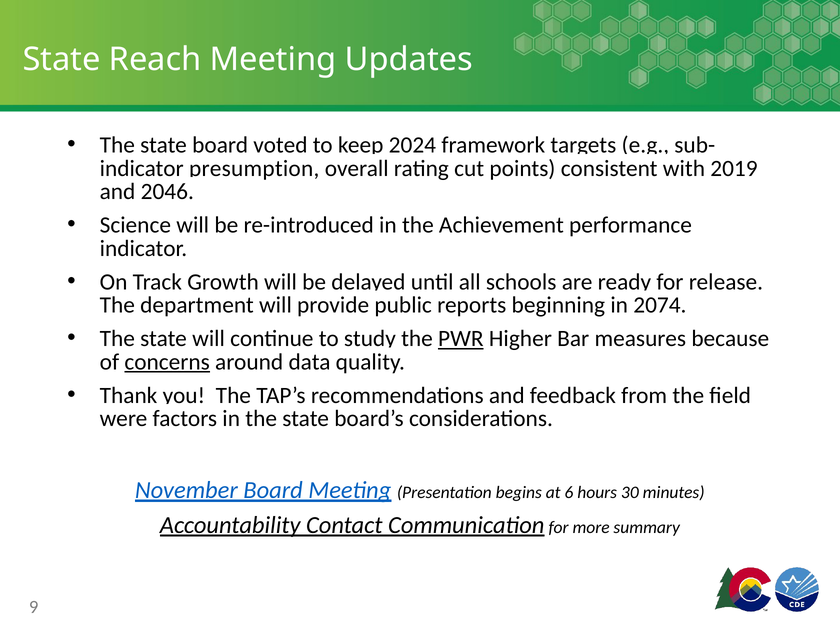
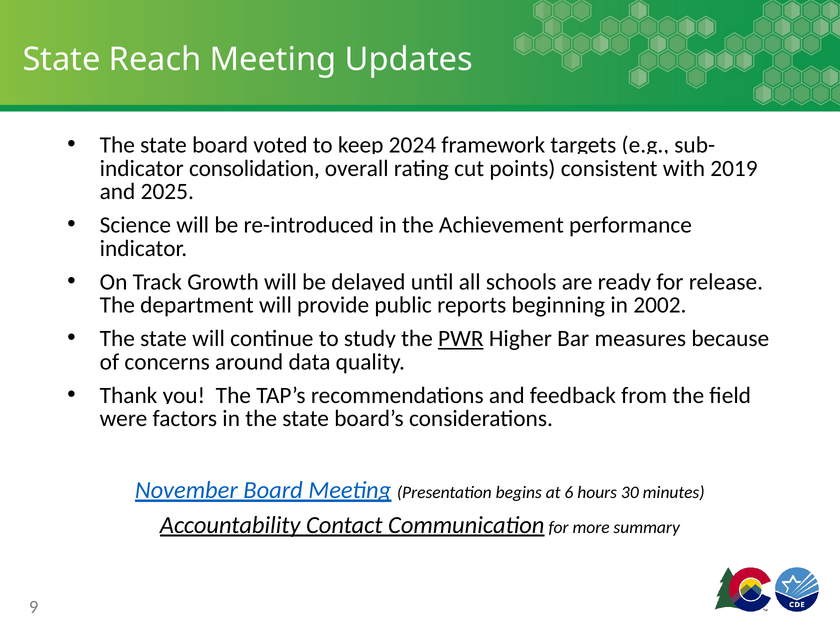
presumption: presumption -> consolidation
2046: 2046 -> 2025
2074: 2074 -> 2002
concerns underline: present -> none
